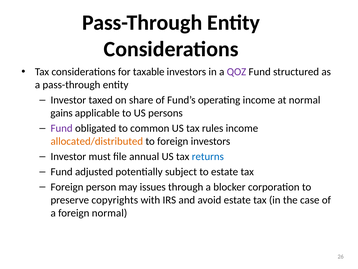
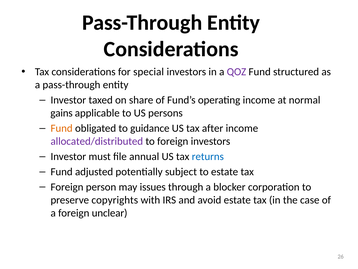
taxable: taxable -> special
Fund at (62, 128) colour: purple -> orange
common: common -> guidance
rules: rules -> after
allocated/distributed colour: orange -> purple
foreign normal: normal -> unclear
